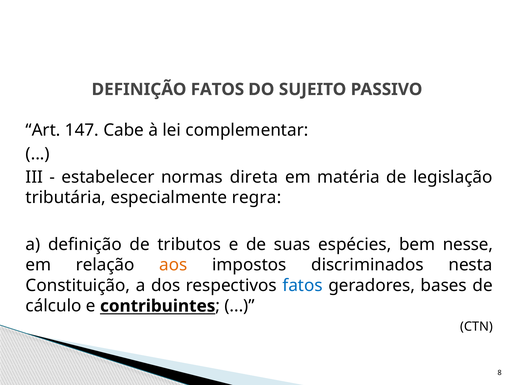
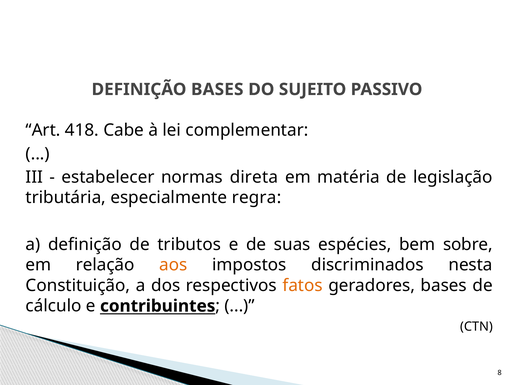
DEFINIÇÃO FATOS: FATOS -> BASES
147: 147 -> 418
nesse: nesse -> sobre
fatos at (303, 286) colour: blue -> orange
